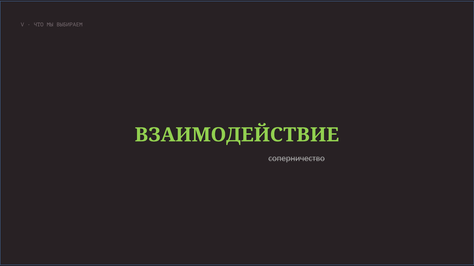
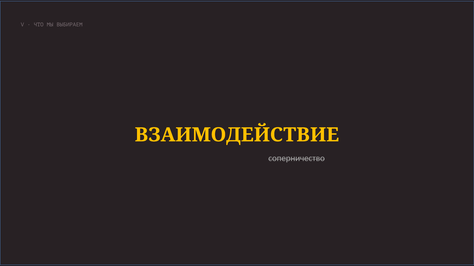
ВЗАИМОДЕЙСТВИЕ colour: light green -> yellow
